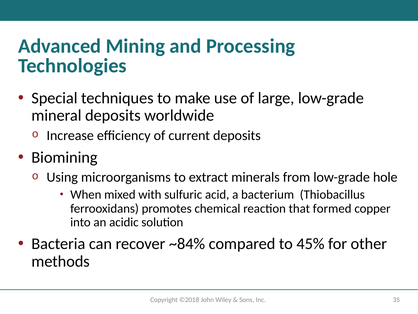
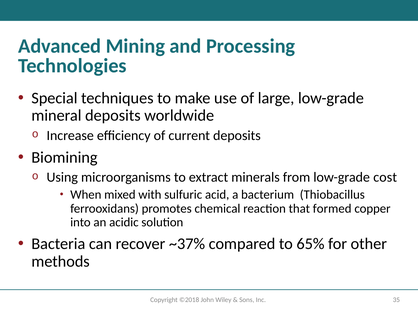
hole: hole -> cost
~84%: ~84% -> ~37%
45%: 45% -> 65%
